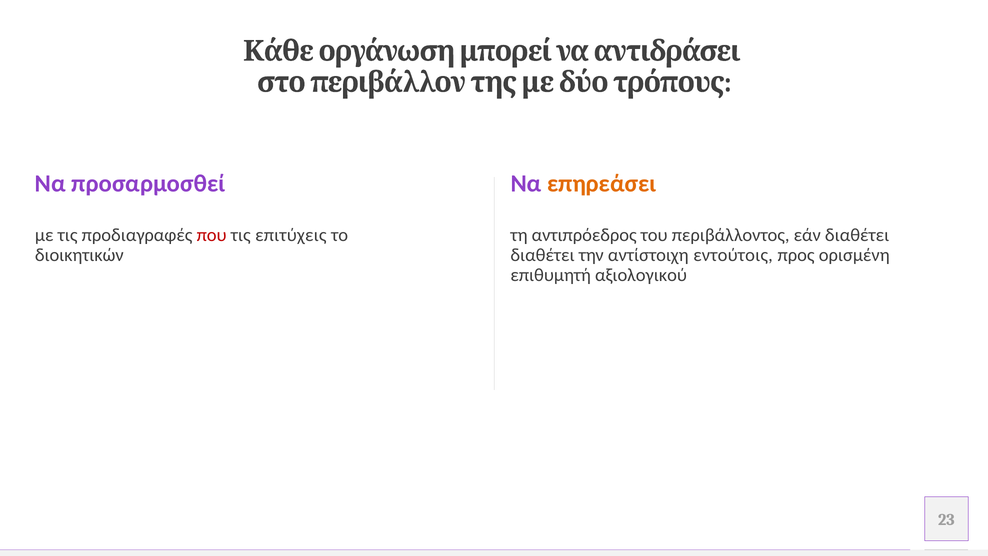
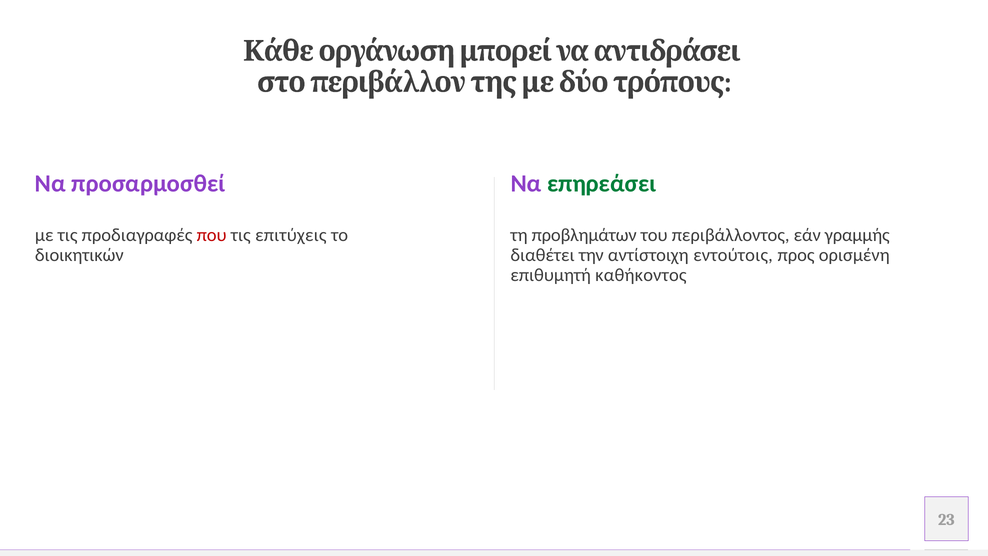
επηρεάσει colour: orange -> green
αντιπρόεδρος: αντιπρόεδρος -> προβλημάτων
εάν διαθέτει: διαθέτει -> γραμμής
αξιολογικού: αξιολογικού -> καθήκοντος
